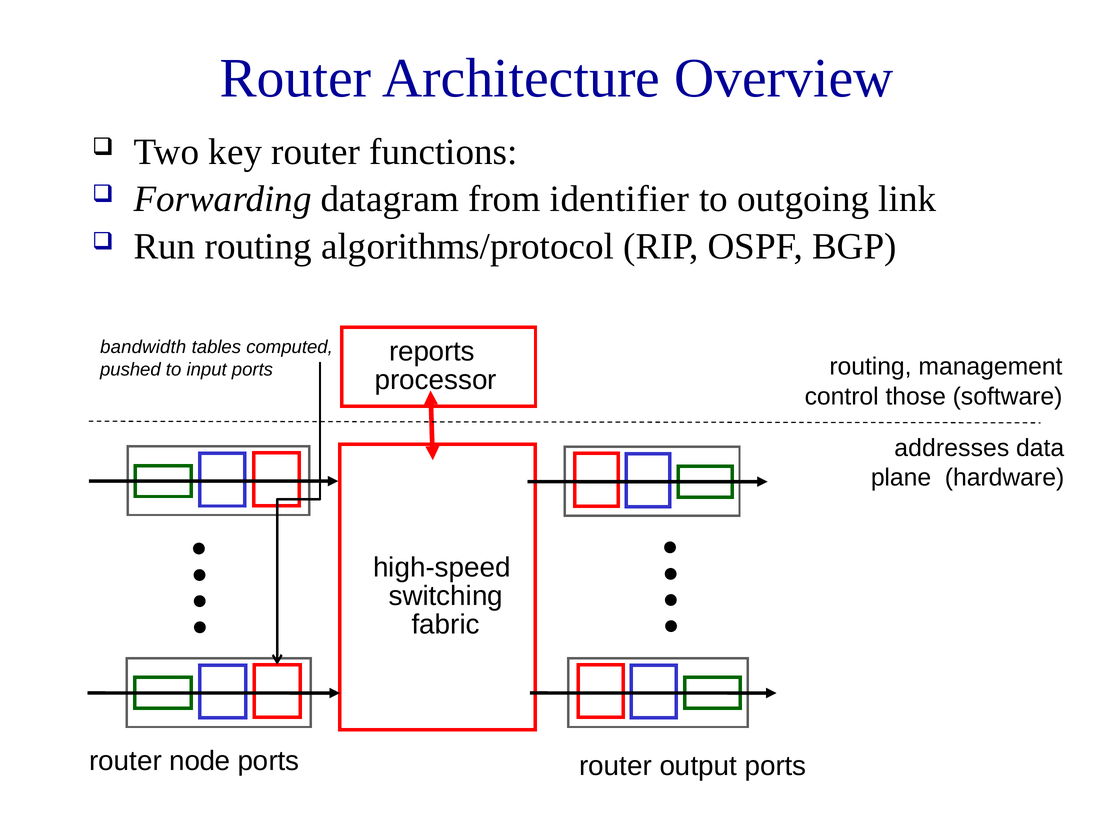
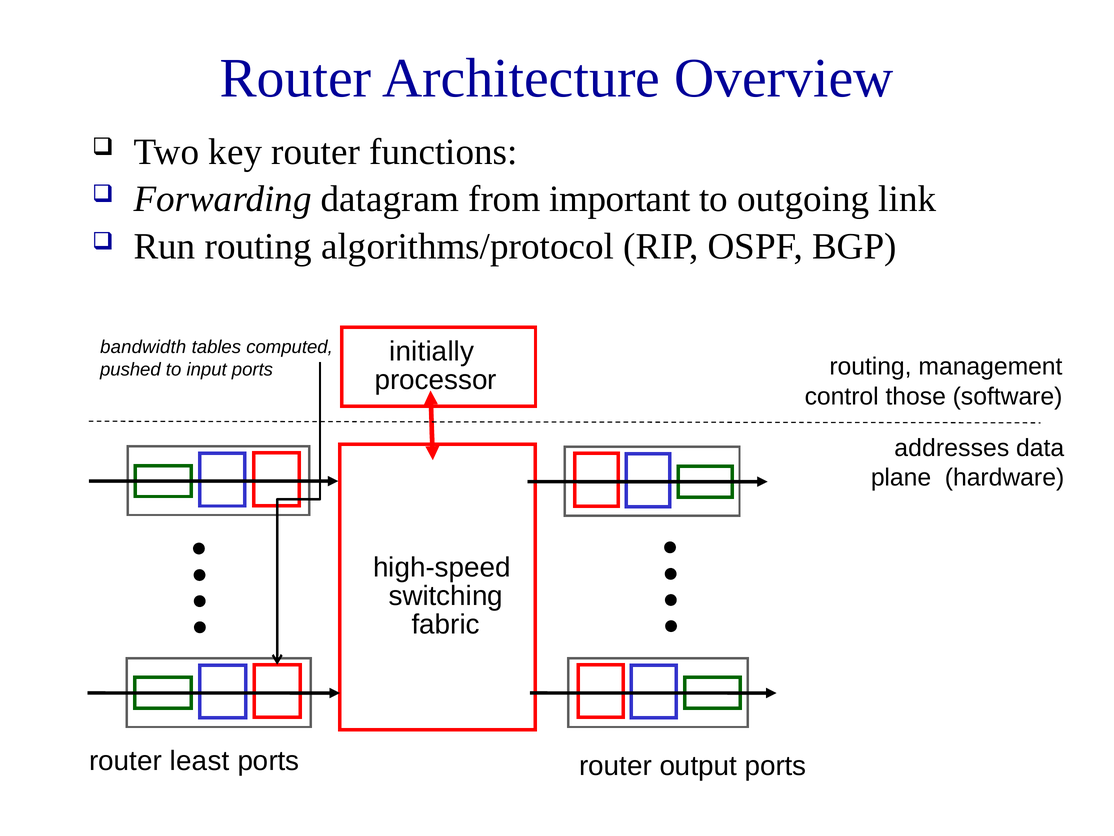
identifier: identifier -> important
reports: reports -> initially
node: node -> least
